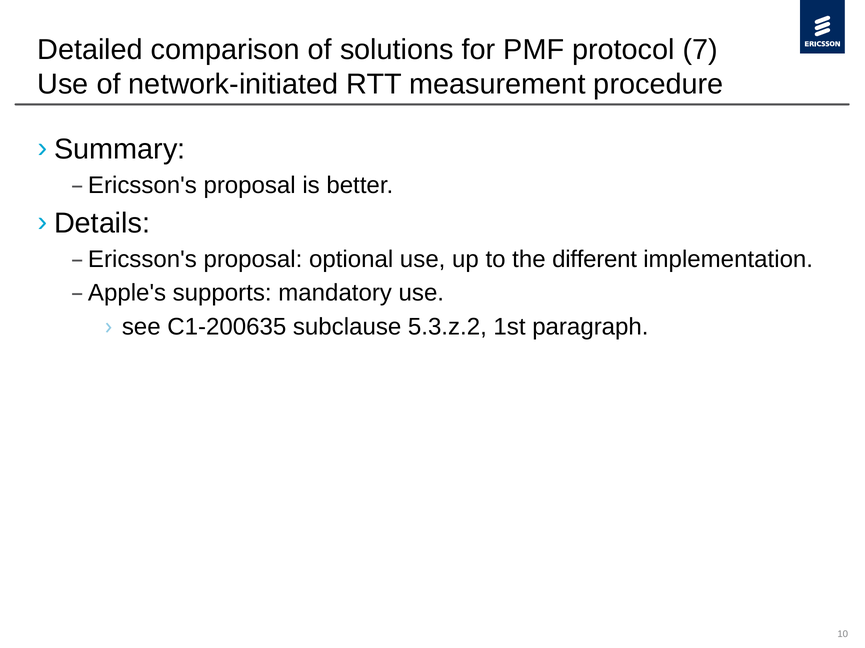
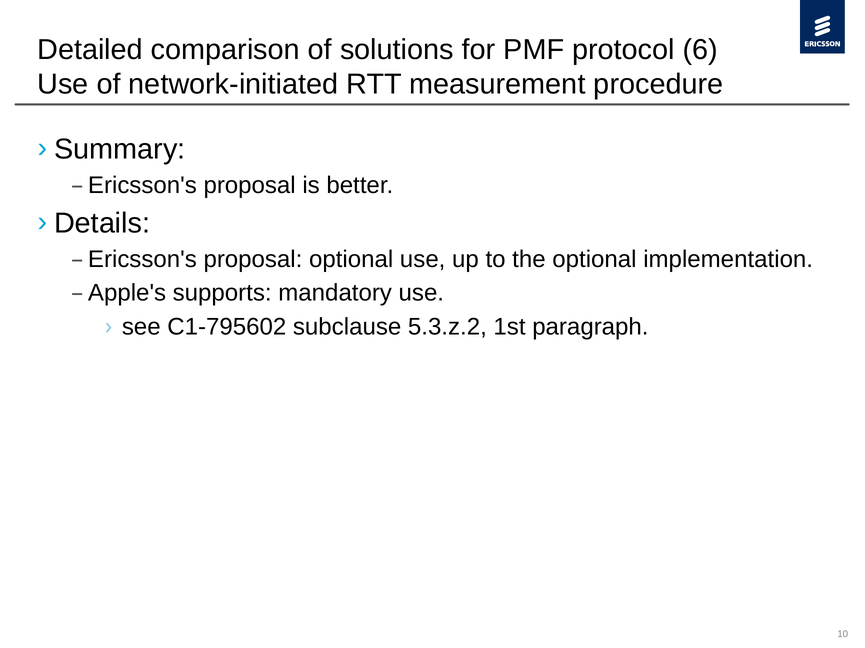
7: 7 -> 6
the different: different -> optional
C1-200635: C1-200635 -> C1-795602
